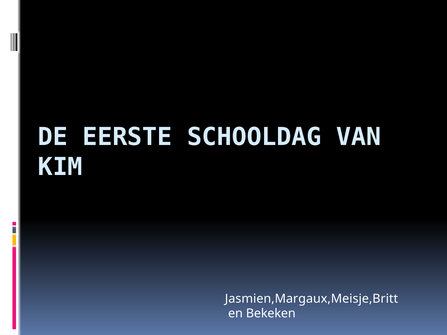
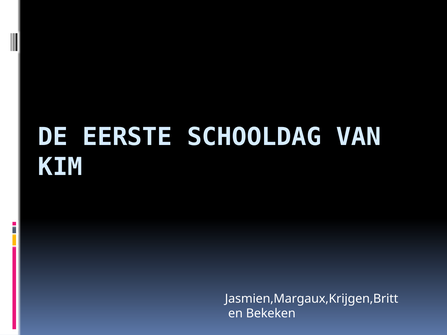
Jasmien,Margaux,Meisje,Britt: Jasmien,Margaux,Meisje,Britt -> Jasmien,Margaux,Krijgen,Britt
